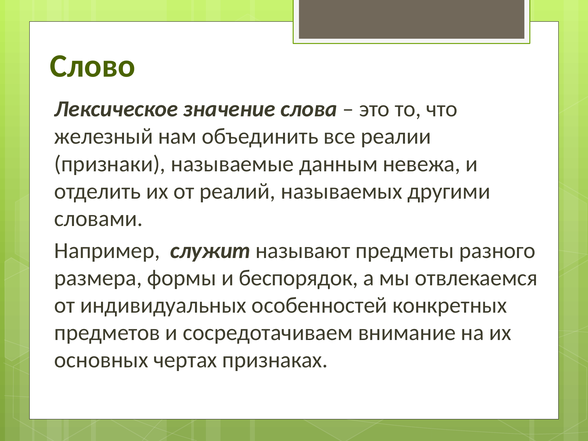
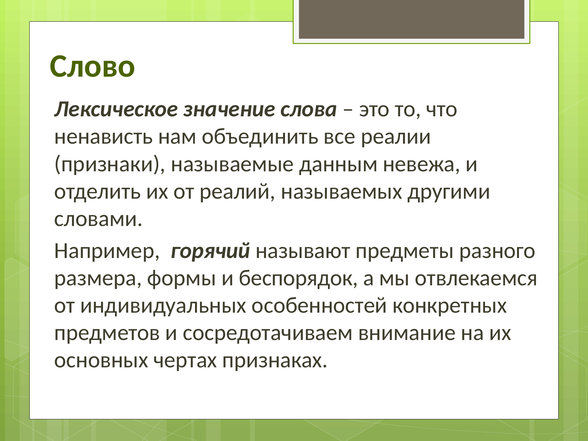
железный: железный -> ненависть
служит: служит -> горячий
